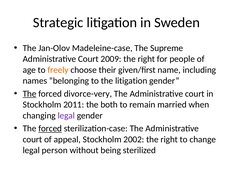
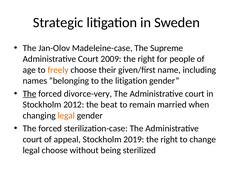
2011: 2011 -> 2012
both: both -> beat
legal at (66, 115) colour: purple -> orange
forced at (50, 128) underline: present -> none
2002: 2002 -> 2019
legal person: person -> choose
